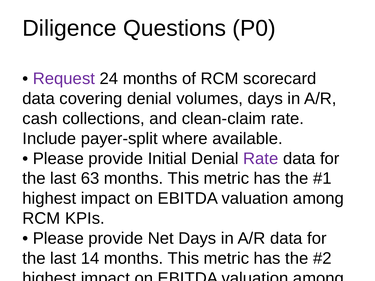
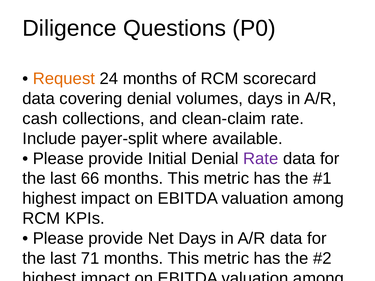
Request colour: purple -> orange
63: 63 -> 66
14: 14 -> 71
